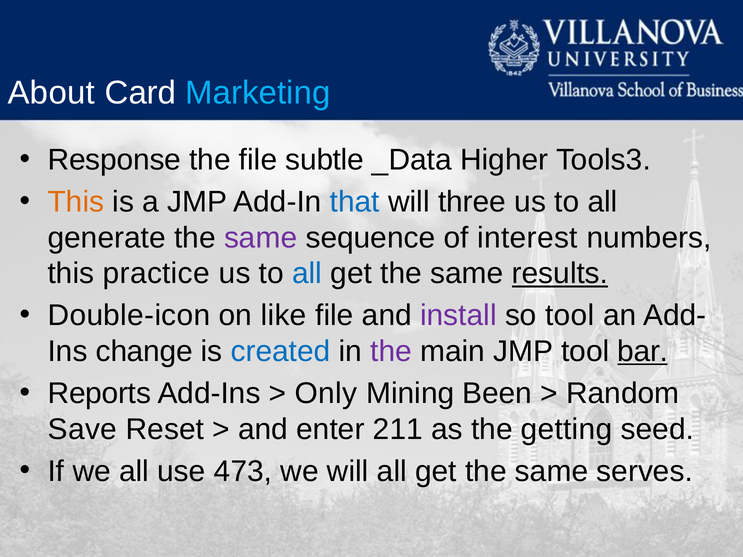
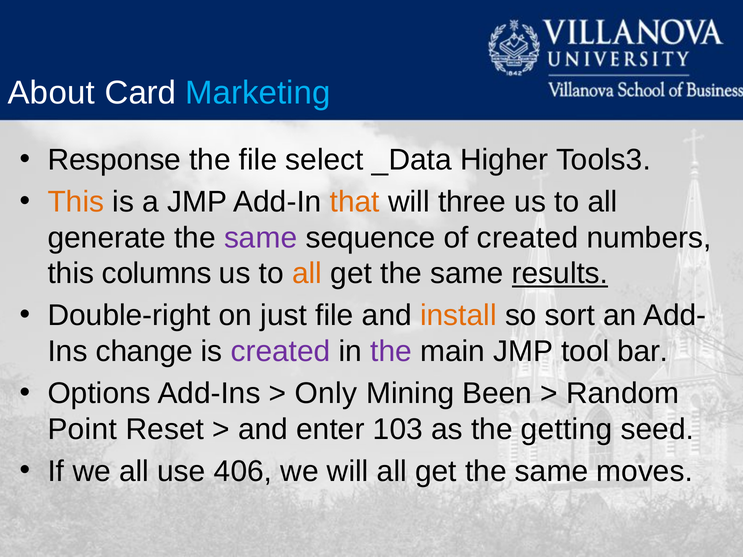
subtle: subtle -> select
that colour: blue -> orange
of interest: interest -> created
practice: practice -> columns
all at (307, 274) colour: blue -> orange
Double-icon: Double-icon -> Double-right
like: like -> just
install colour: purple -> orange
so tool: tool -> sort
created at (280, 352) colour: blue -> purple
bar underline: present -> none
Reports: Reports -> Options
Save: Save -> Point
211: 211 -> 103
473: 473 -> 406
serves: serves -> moves
